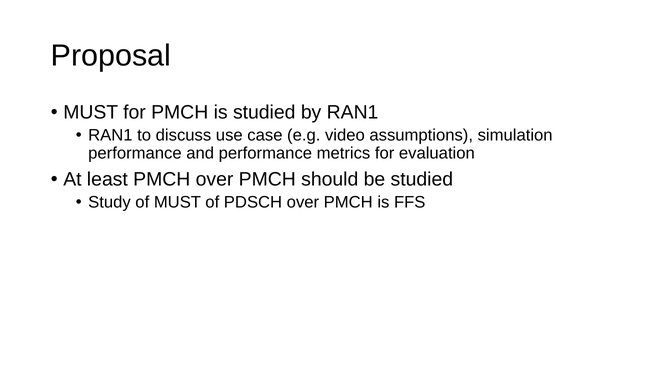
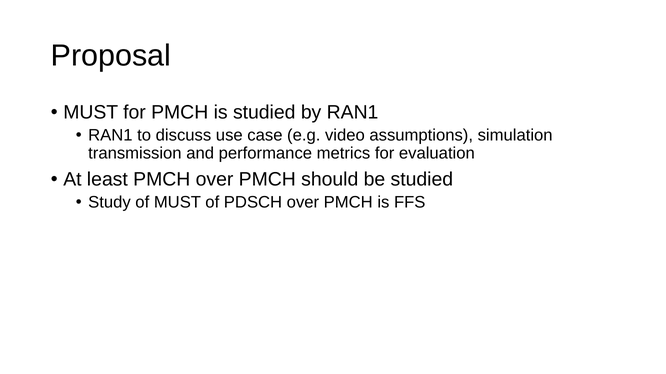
performance at (135, 153): performance -> transmission
